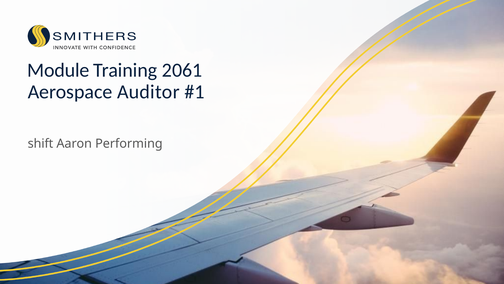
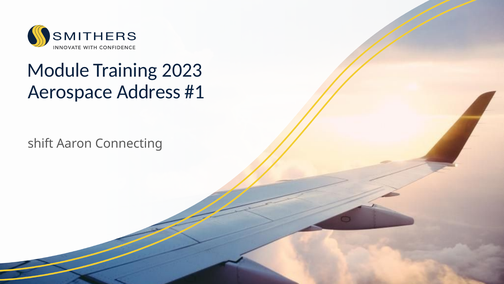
2061: 2061 -> 2023
Auditor: Auditor -> Address
Performing: Performing -> Connecting
